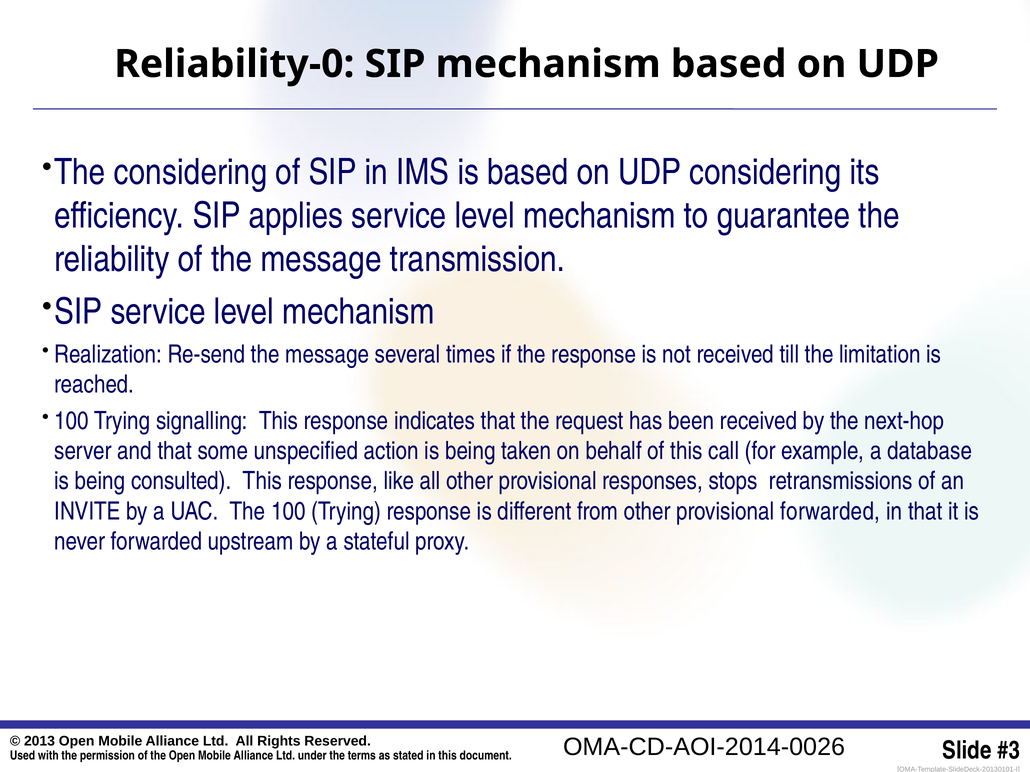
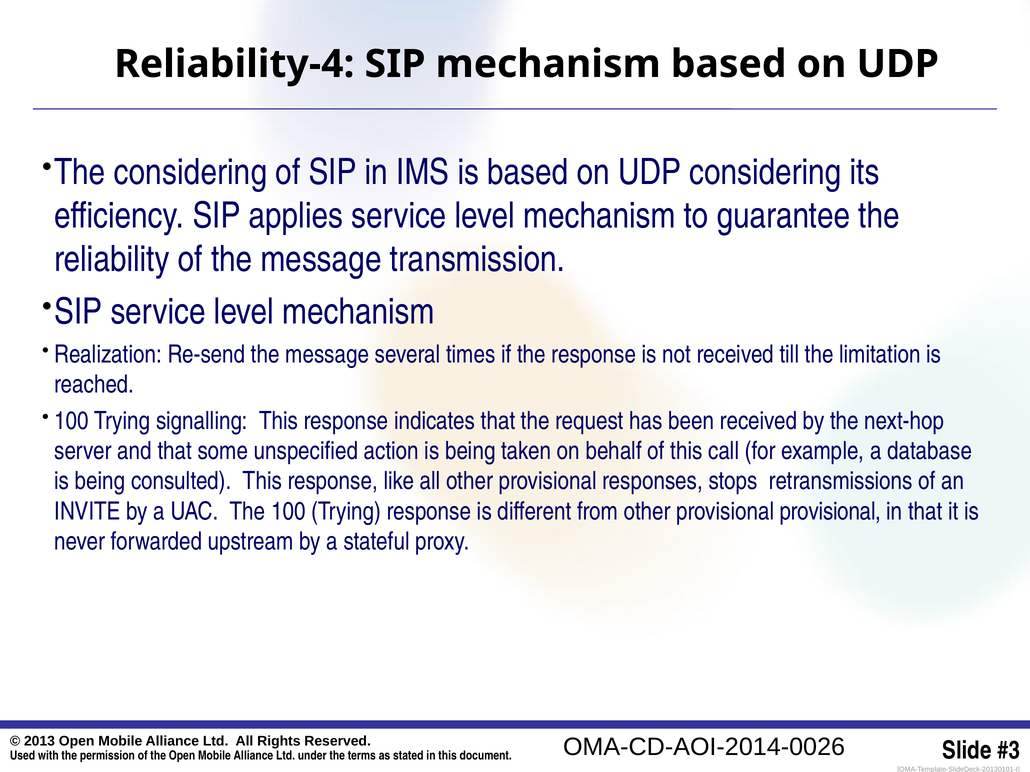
Reliability-0: Reliability-0 -> Reliability-4
provisional forwarded: forwarded -> provisional
